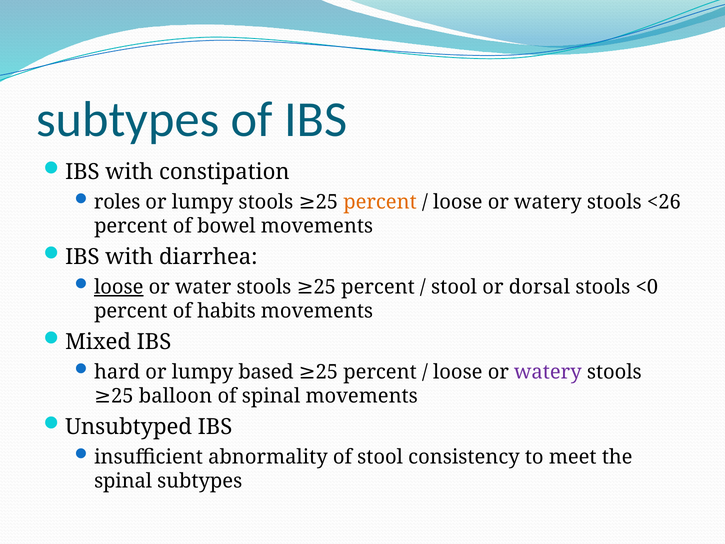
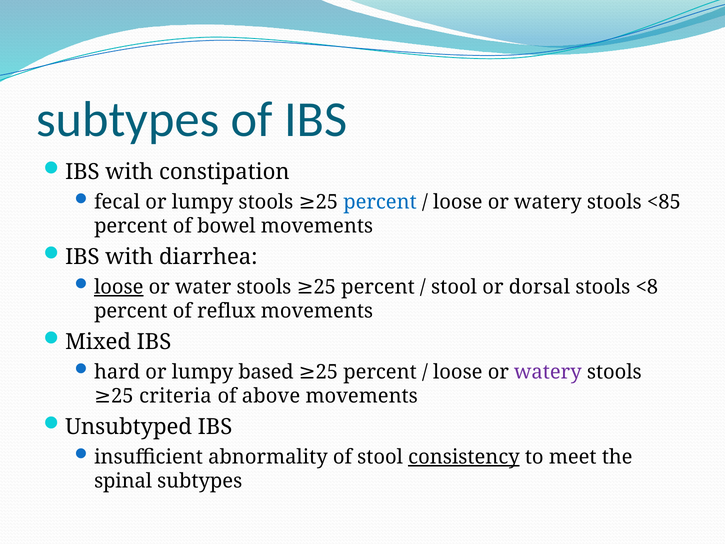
roles: roles -> fecal
percent at (380, 202) colour: orange -> blue
<26: <26 -> <85
<0: <0 -> <8
habits: habits -> reflux
balloon: balloon -> criteria
of spinal: spinal -> above
consistency underline: none -> present
